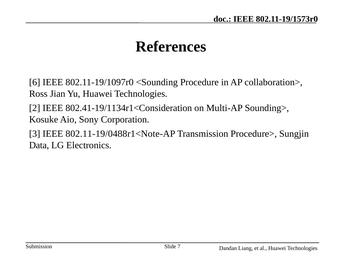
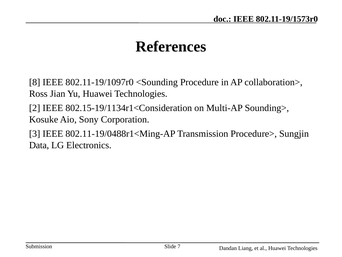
6: 6 -> 8
802.41-19/1134r1<Consideration: 802.41-19/1134r1<Consideration -> 802.15-19/1134r1<Consideration
802.11-19/0488r1<Note-AP: 802.11-19/0488r1<Note-AP -> 802.11-19/0488r1<Ming-AP
